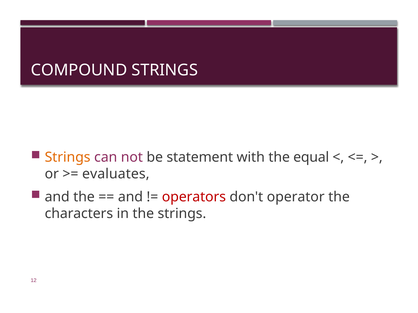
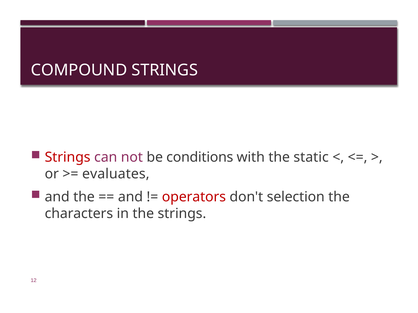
Strings at (68, 158) colour: orange -> red
statement: statement -> conditions
equal: equal -> static
operator: operator -> selection
